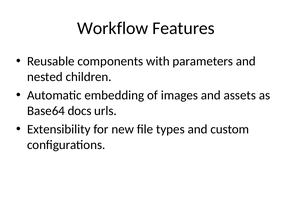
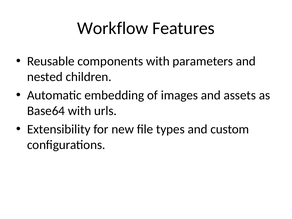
Base64 docs: docs -> with
